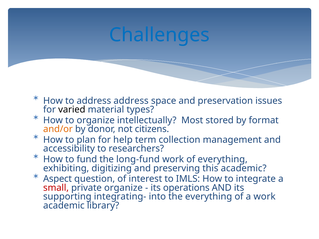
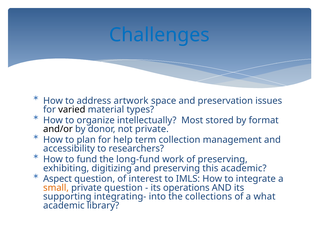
address address: address -> artwork
and/or colour: orange -> black
not citizens: citizens -> private
of everything: everything -> preserving
small colour: red -> orange
private organize: organize -> question
the everything: everything -> collections
a work: work -> what
